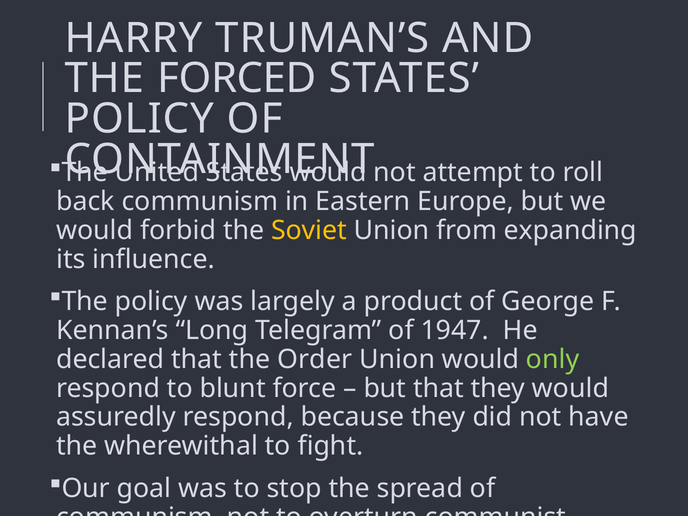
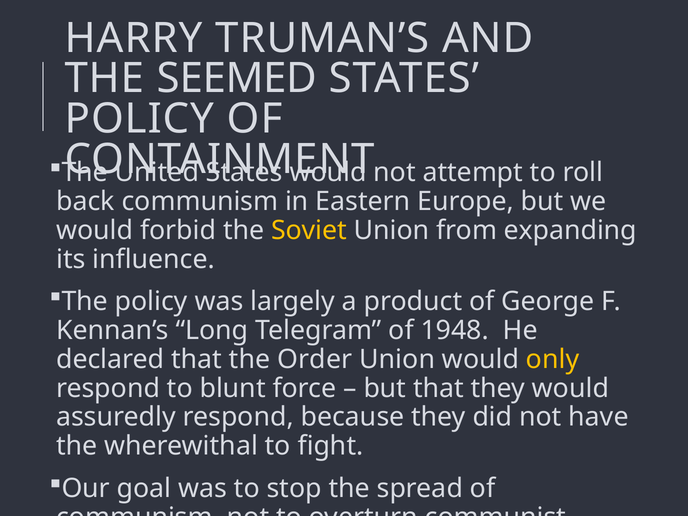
FORCED: FORCED -> SEEMED
1947: 1947 -> 1948
only colour: light green -> yellow
